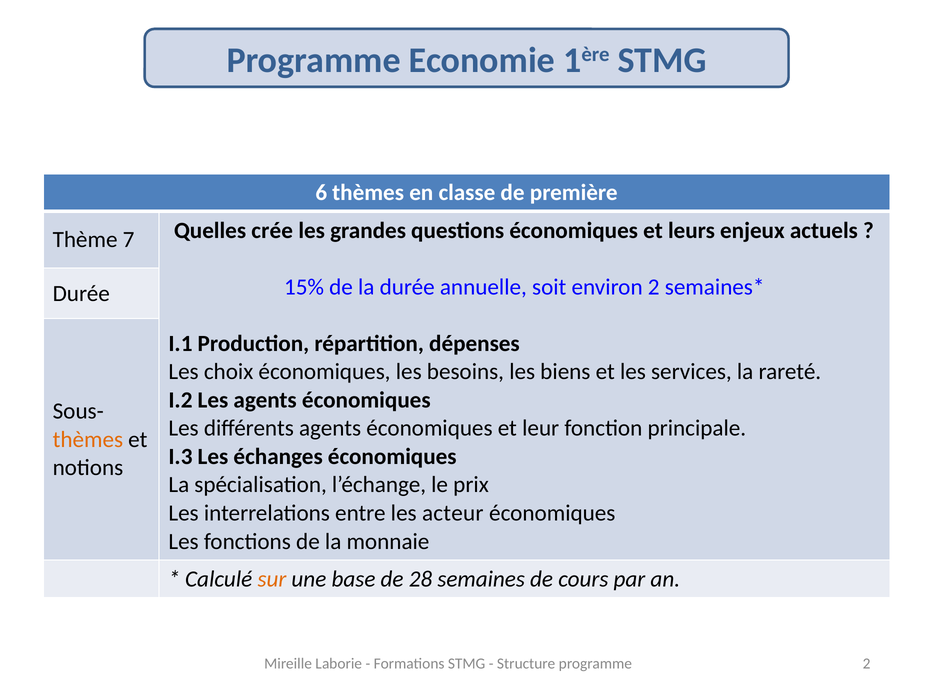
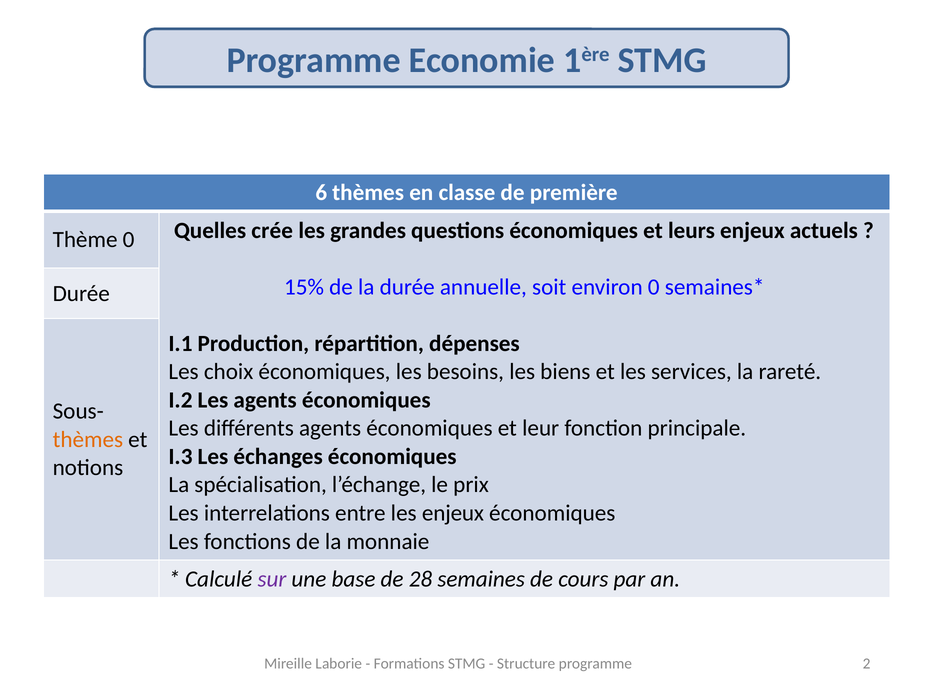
Thème 7: 7 -> 0
environ 2: 2 -> 0
les acteur: acteur -> enjeux
sur colour: orange -> purple
